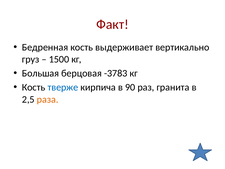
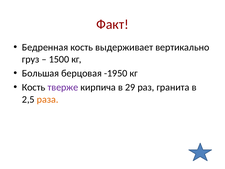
-3783: -3783 -> -1950
тверже colour: blue -> purple
90: 90 -> 29
